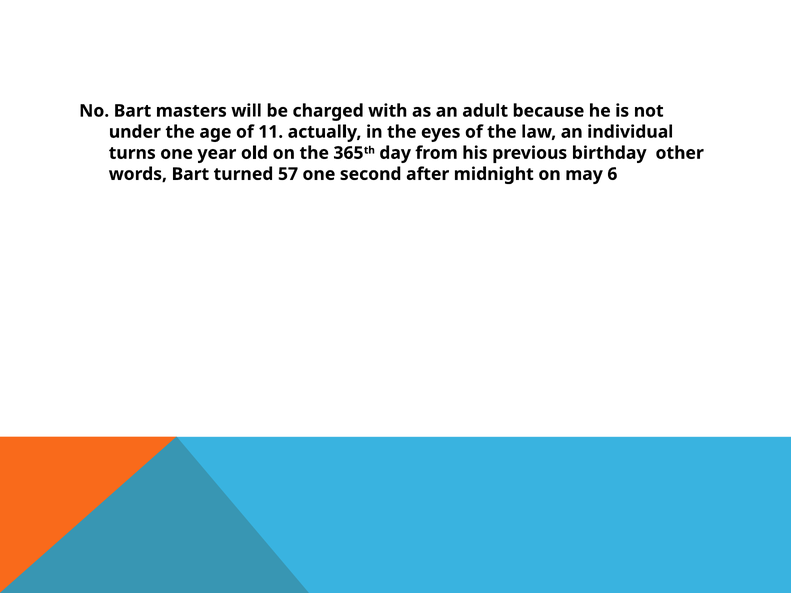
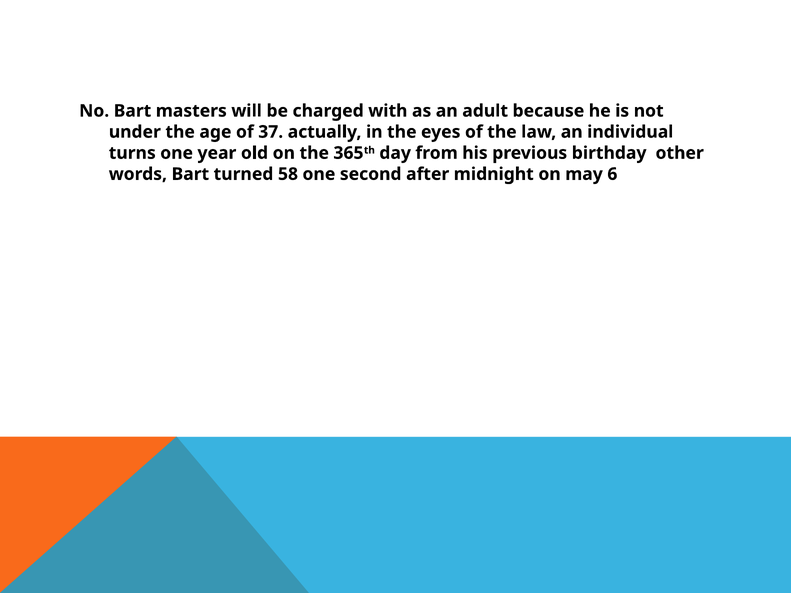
11: 11 -> 37
57: 57 -> 58
